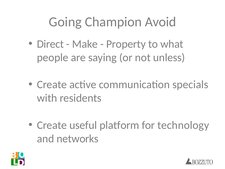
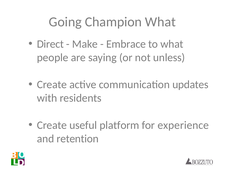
Champion Avoid: Avoid -> What
Property: Property -> Embrace
specials: specials -> updates
technology: technology -> experience
networks: networks -> retention
